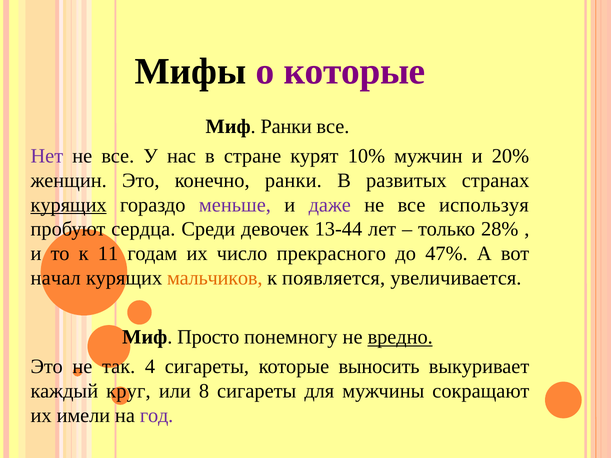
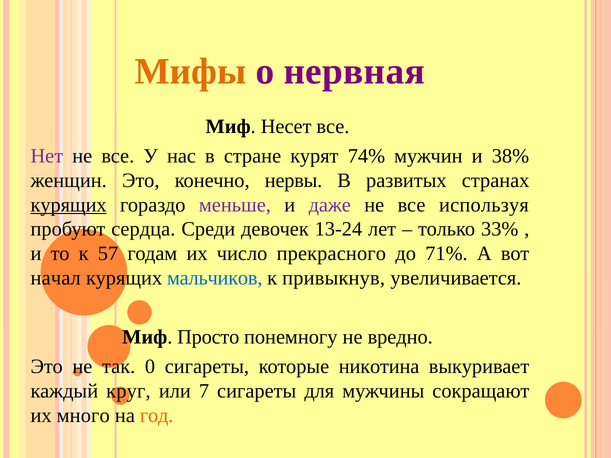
Мифы colour: black -> orange
о которые: которые -> нервная
Миф Ранки: Ранки -> Несет
10%: 10% -> 74%
20%: 20% -> 38%
конечно ранки: ранки -> нервы
13-44: 13-44 -> 13-24
28%: 28% -> 33%
11: 11 -> 57
47%: 47% -> 71%
мальчиков colour: orange -> blue
появляется: появляется -> привыкнув
вредно underline: present -> none
4: 4 -> 0
выносить: выносить -> никотина
8: 8 -> 7
имели: имели -> много
год colour: purple -> orange
